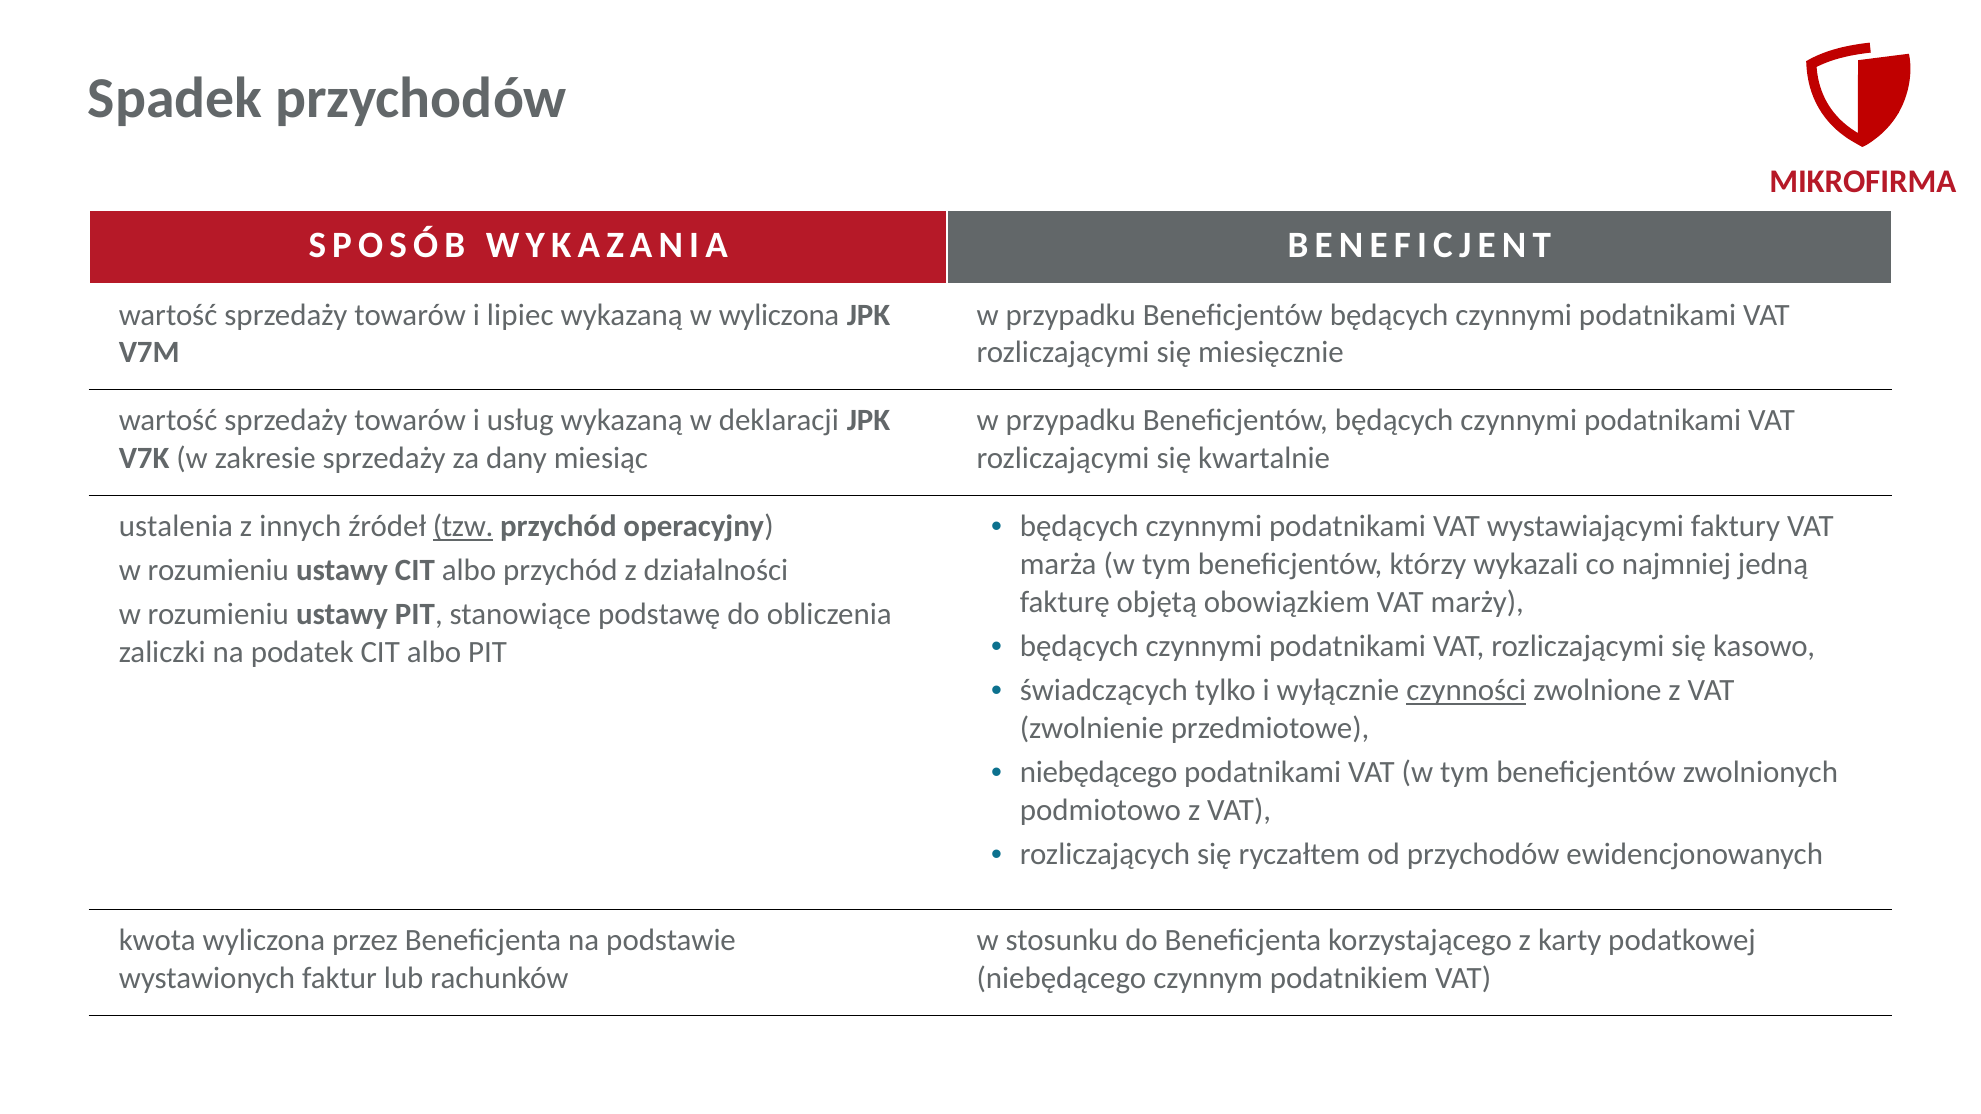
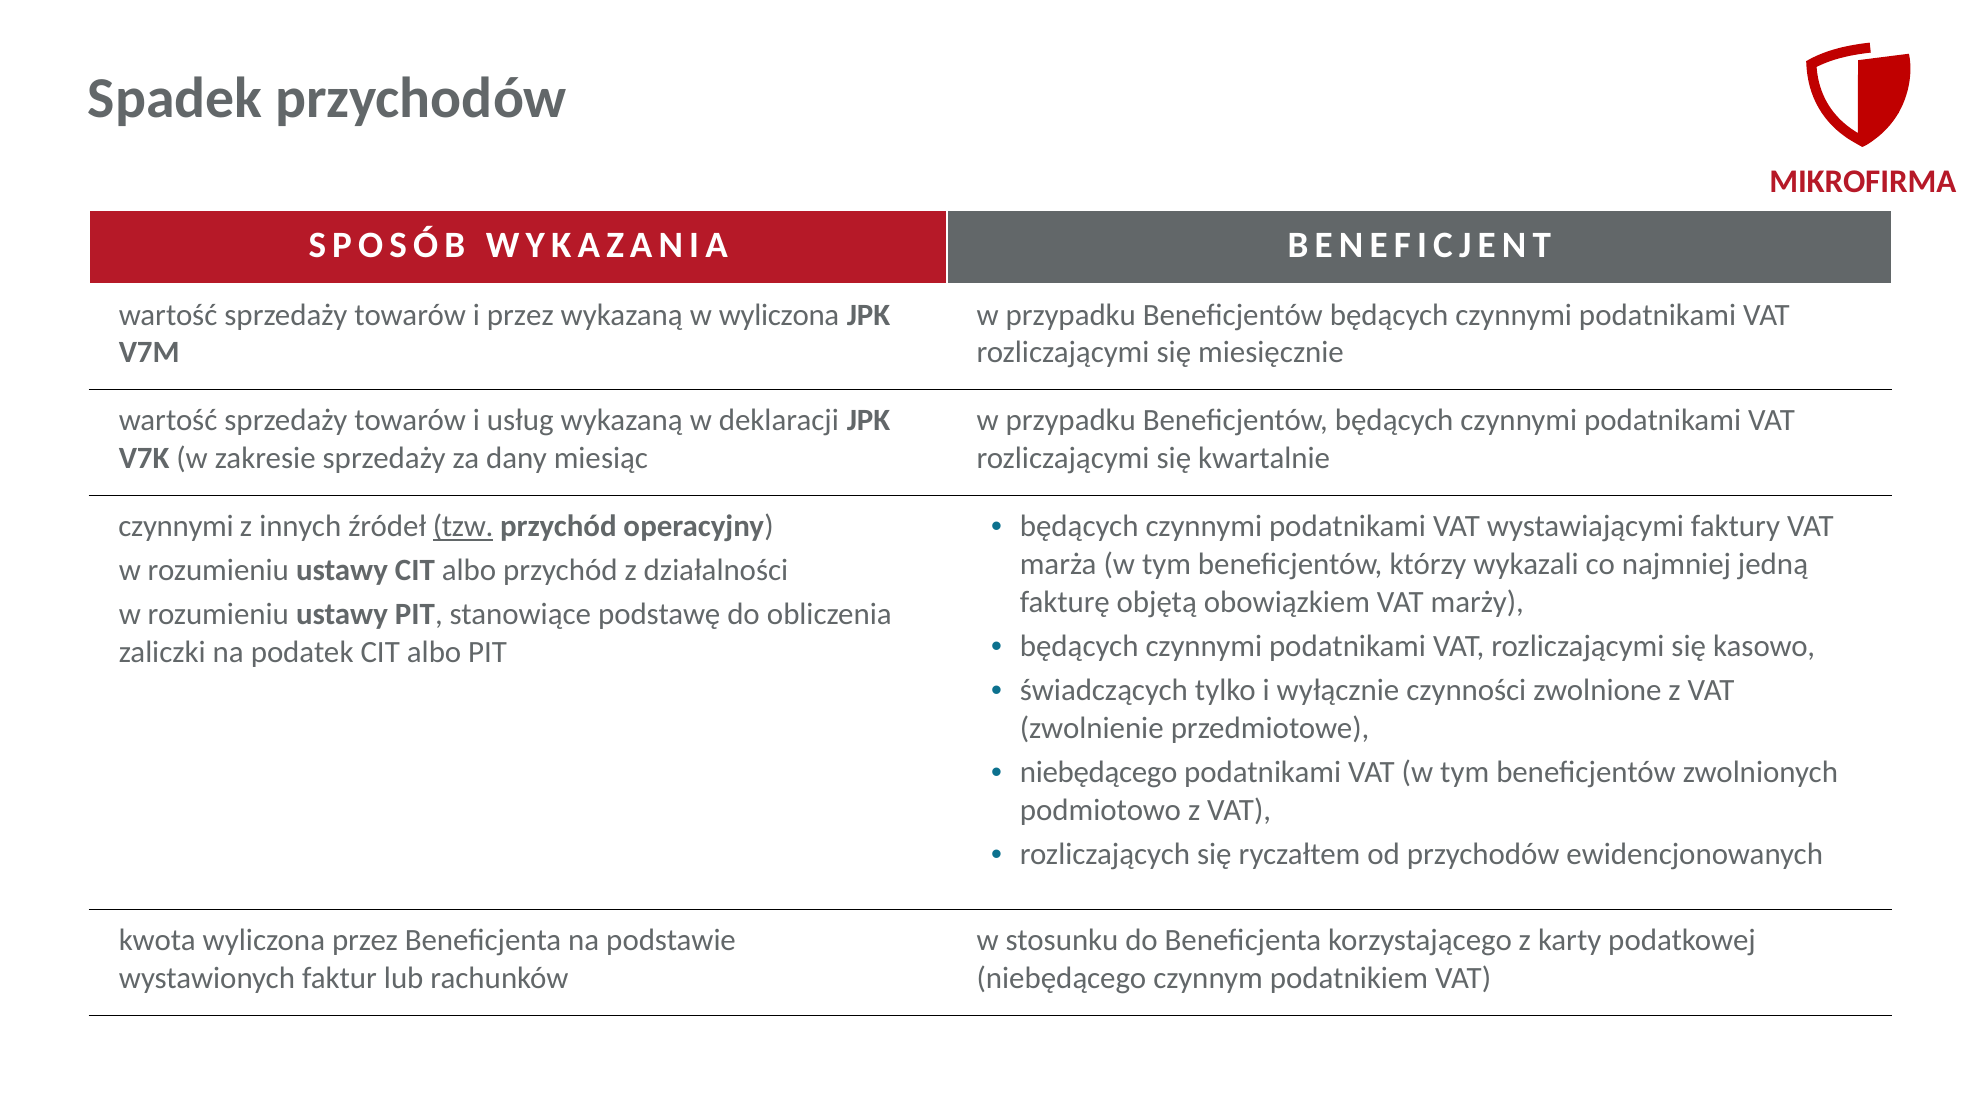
i lipiec: lipiec -> przez
ustalenia at (176, 527): ustalenia -> czynnymi
czynności underline: present -> none
